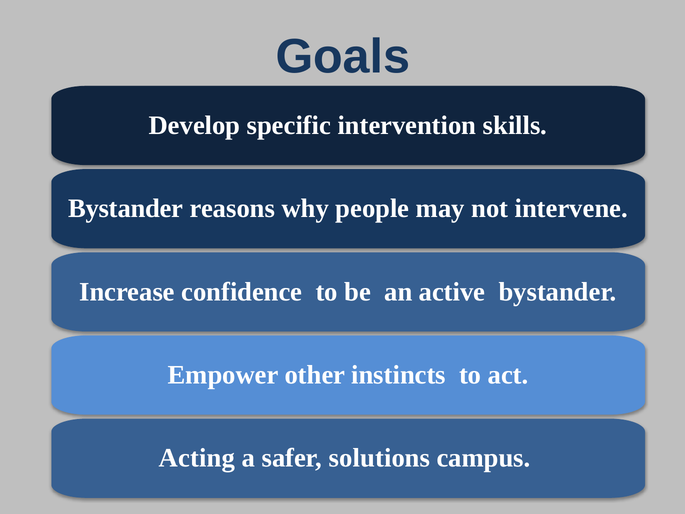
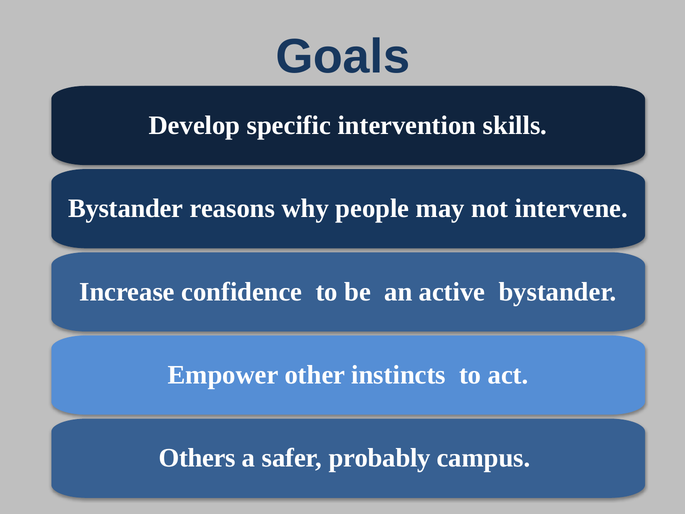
Acting: Acting -> Others
solutions: solutions -> probably
